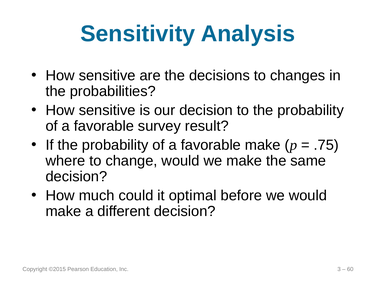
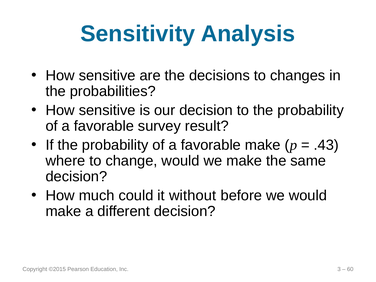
.75: .75 -> .43
optimal: optimal -> without
